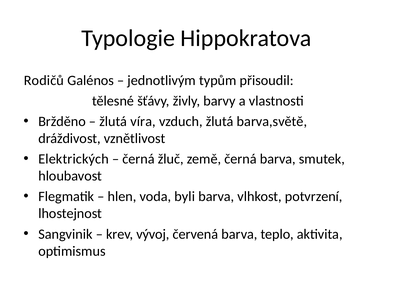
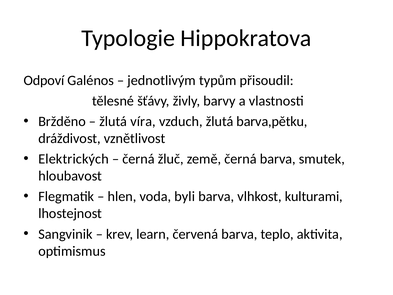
Rodičů: Rodičů -> Odpoví
barva,světě: barva,světě -> barva,pětku
potvrzení: potvrzení -> kulturami
vývoj: vývoj -> learn
